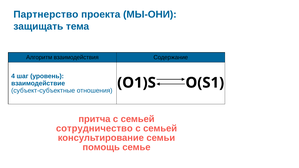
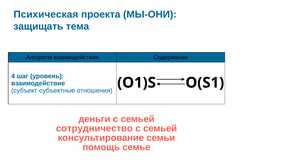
Партнерство: Партнерство -> Психическая
притча: притча -> деньги
